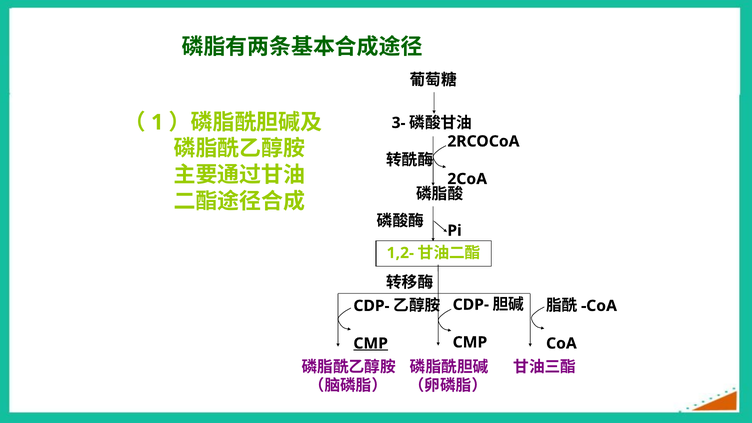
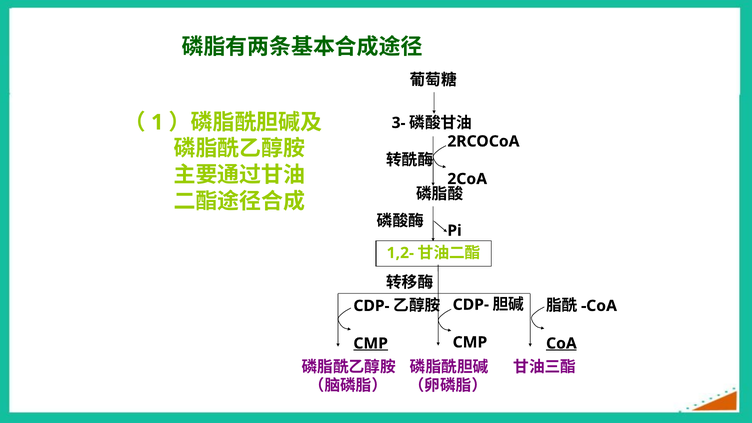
CoA at (561, 343) underline: none -> present
